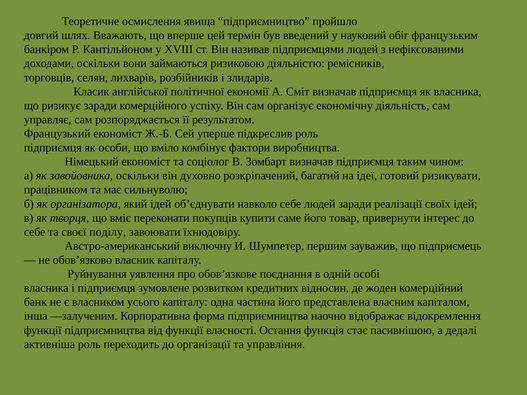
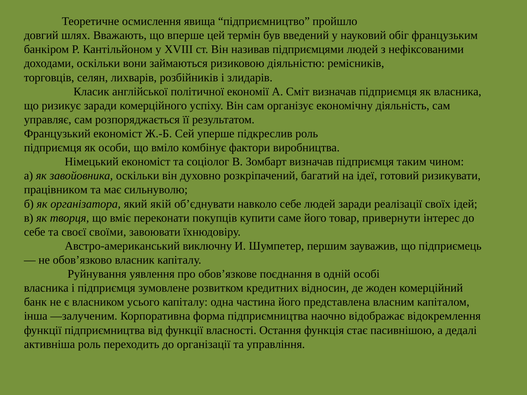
який ідей: ідей -> якій
поділу: поділу -> своїми
